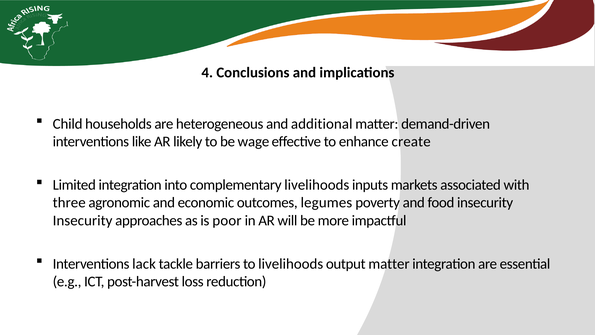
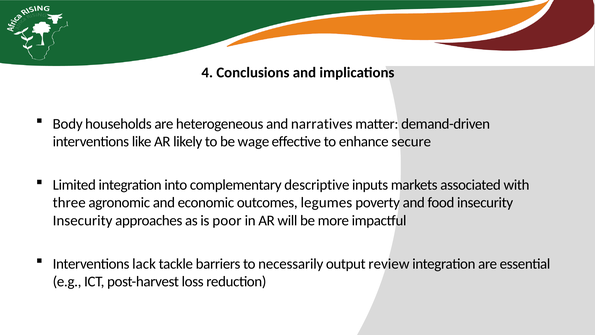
Child: Child -> Body
additional: additional -> narratives
create: create -> secure
complementary livelihoods: livelihoods -> descriptive
to livelihoods: livelihoods -> necessarily
output matter: matter -> review
